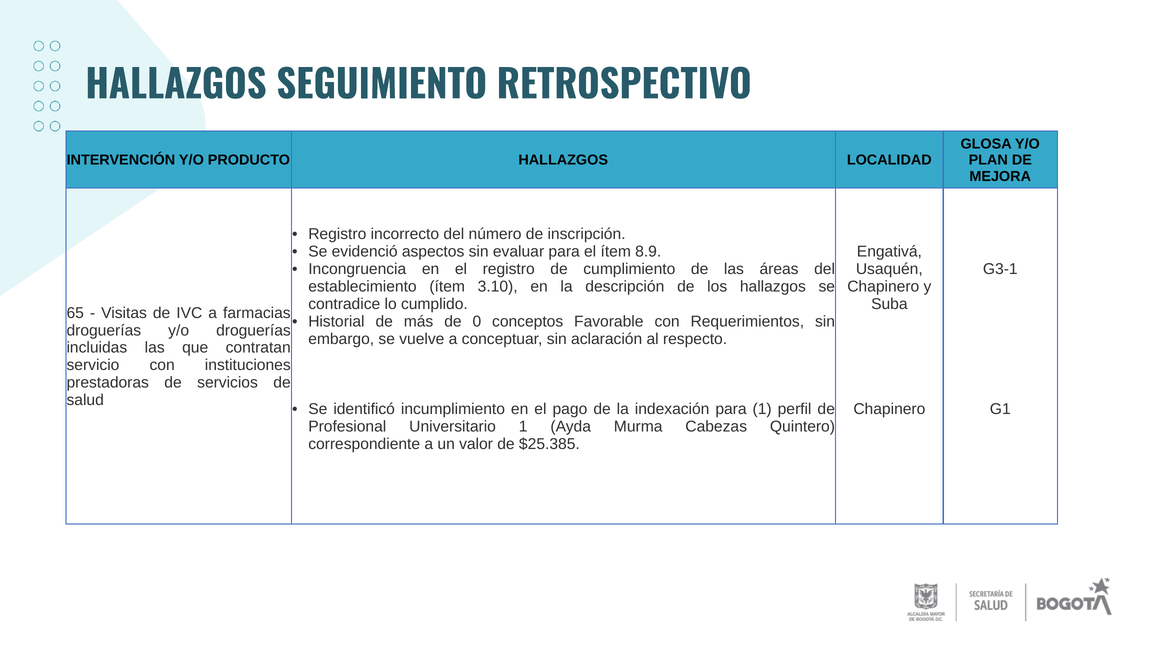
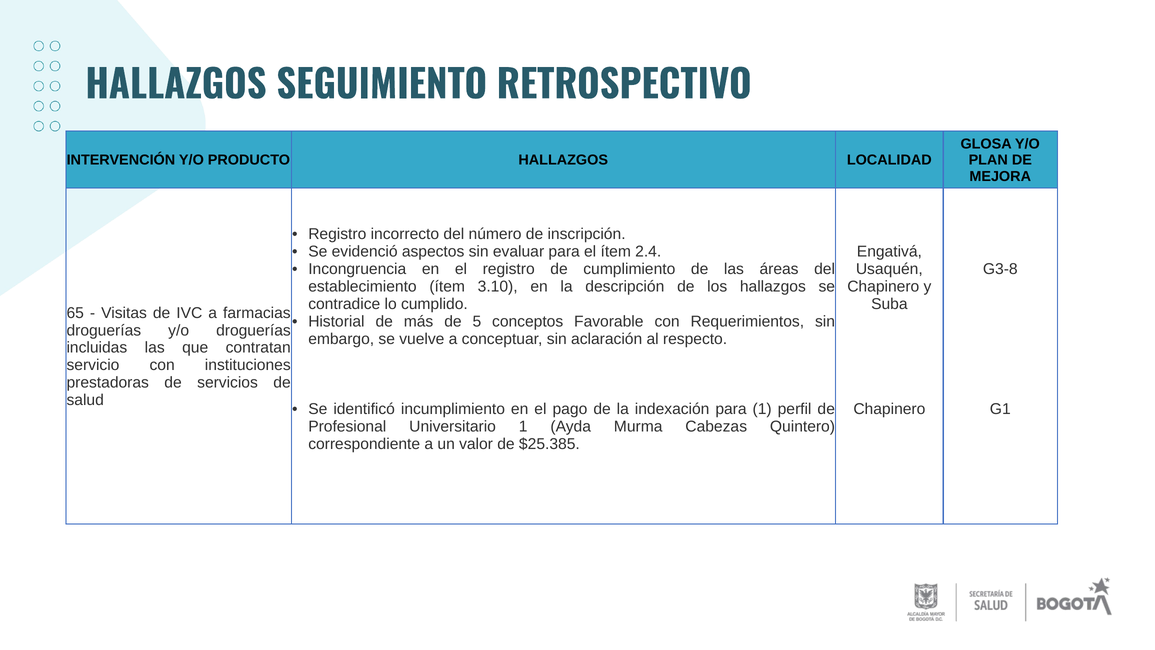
8.9: 8.9 -> 2.4
G3-1: G3-1 -> G3-8
0: 0 -> 5
